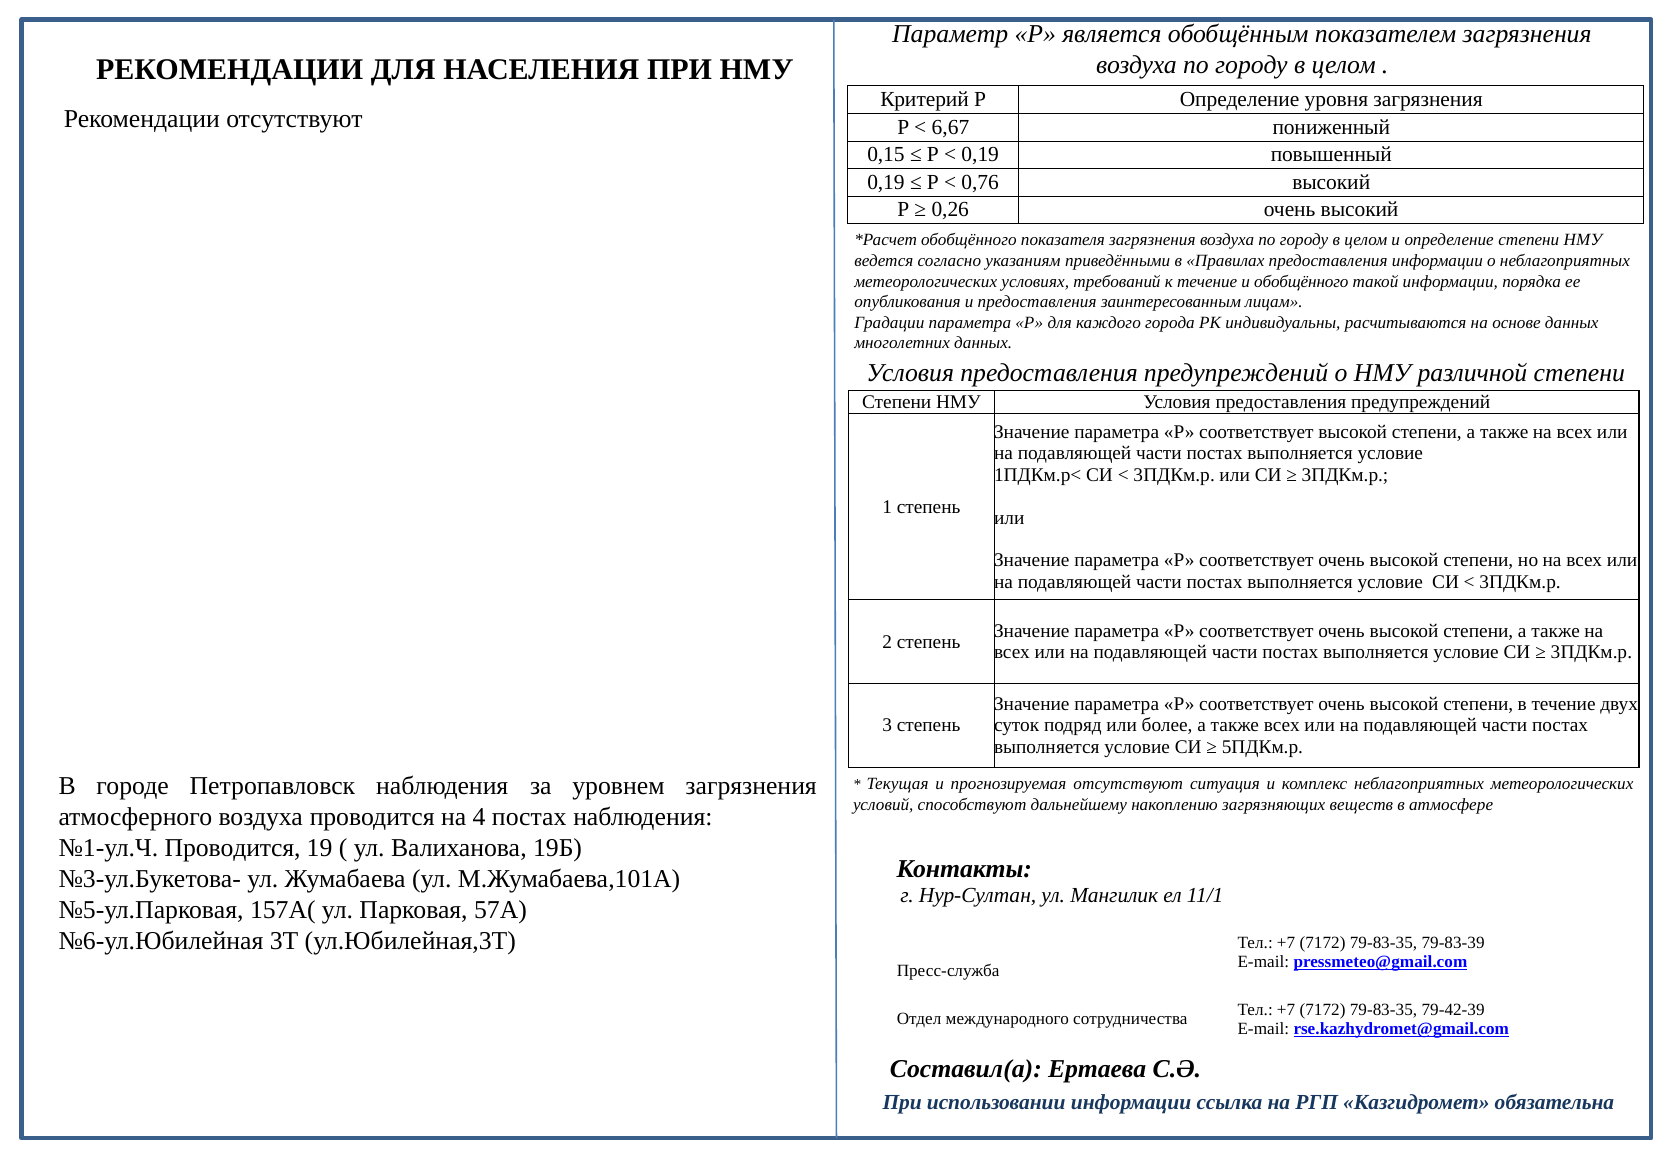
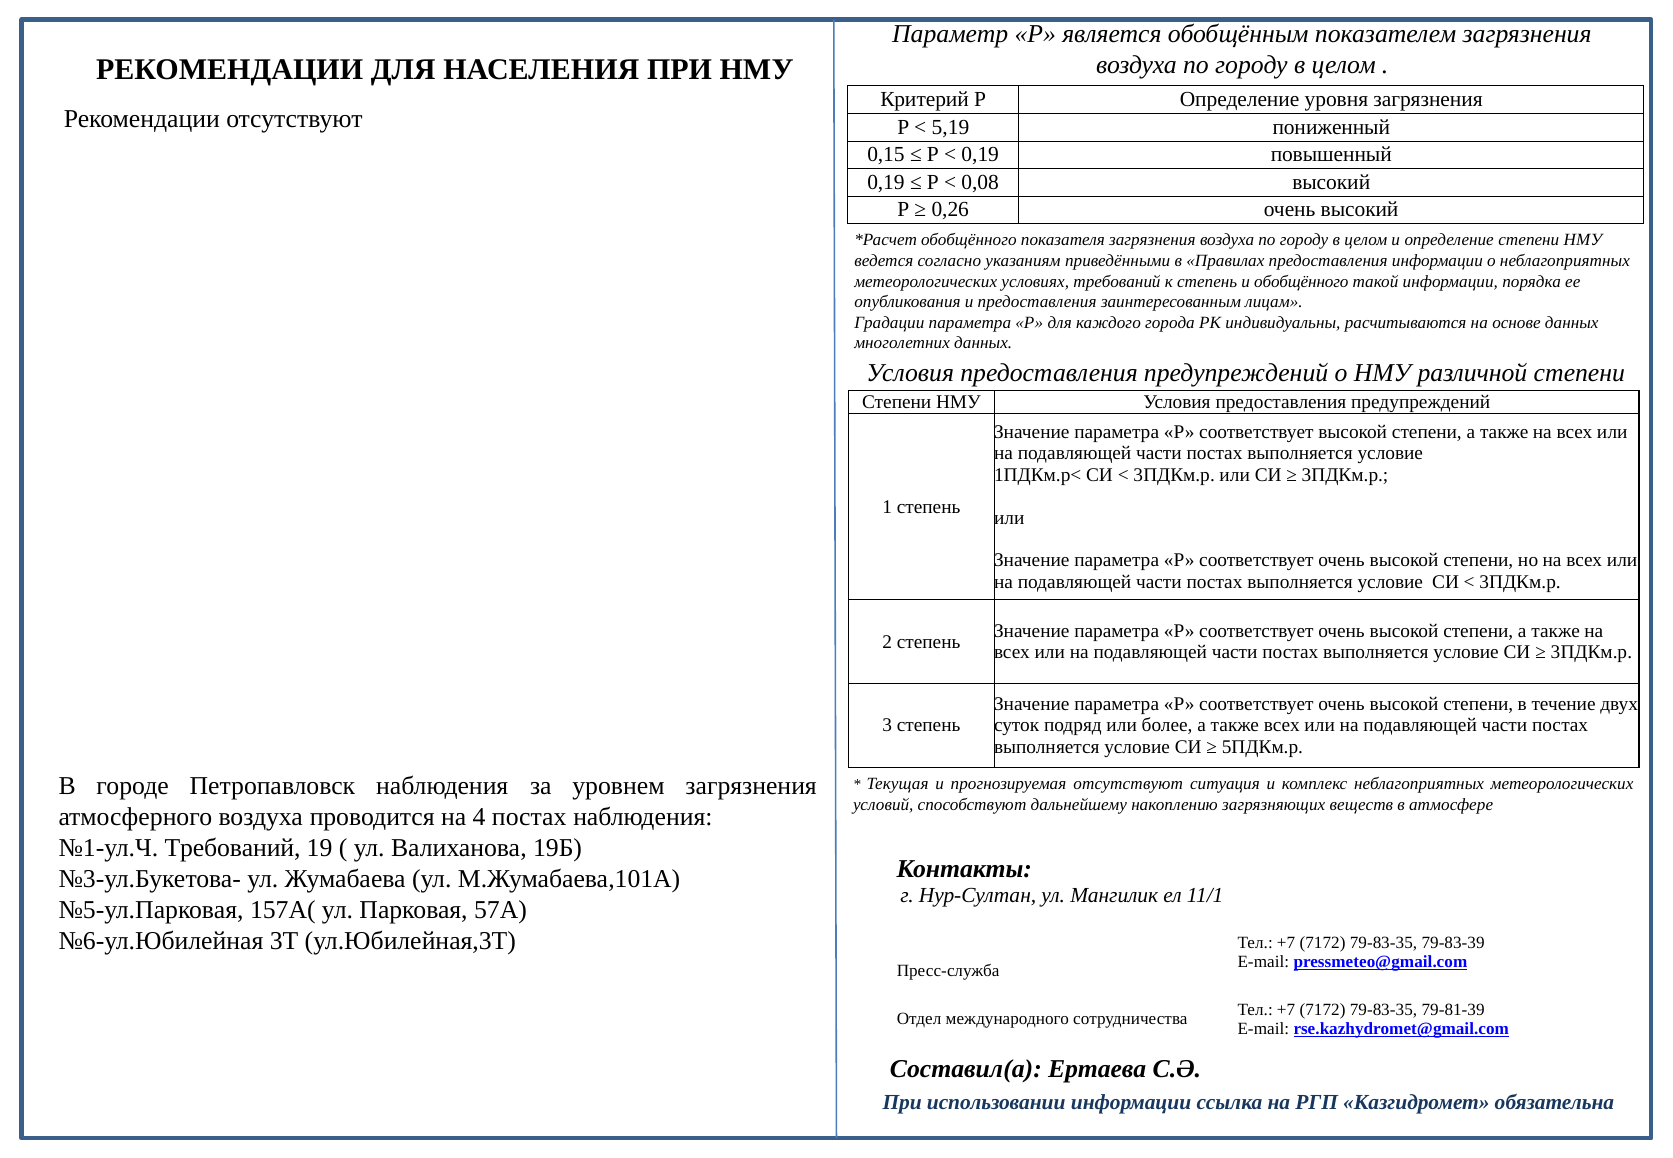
6,67: 6,67 -> 5,19
0,76: 0,76 -> 0,08
к течение: течение -> степень
№1-ул.Ч Проводится: Проводится -> Требований
79-42-39: 79-42-39 -> 79-81-39
